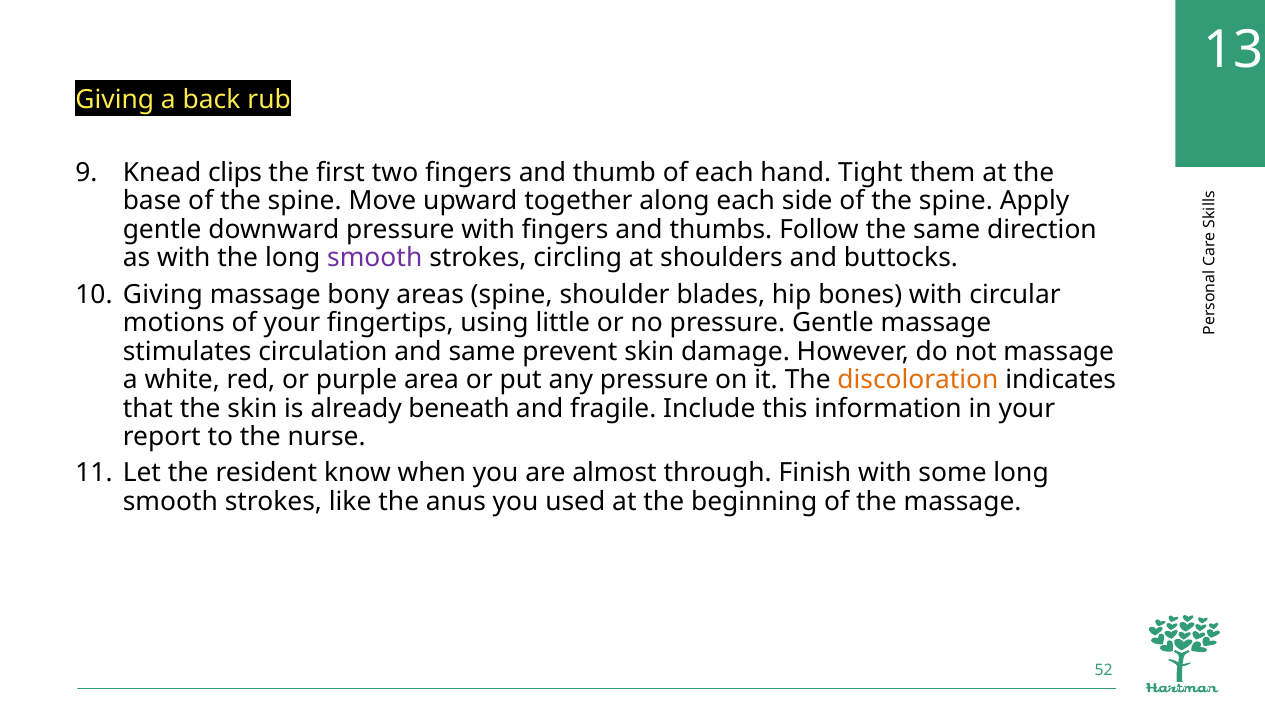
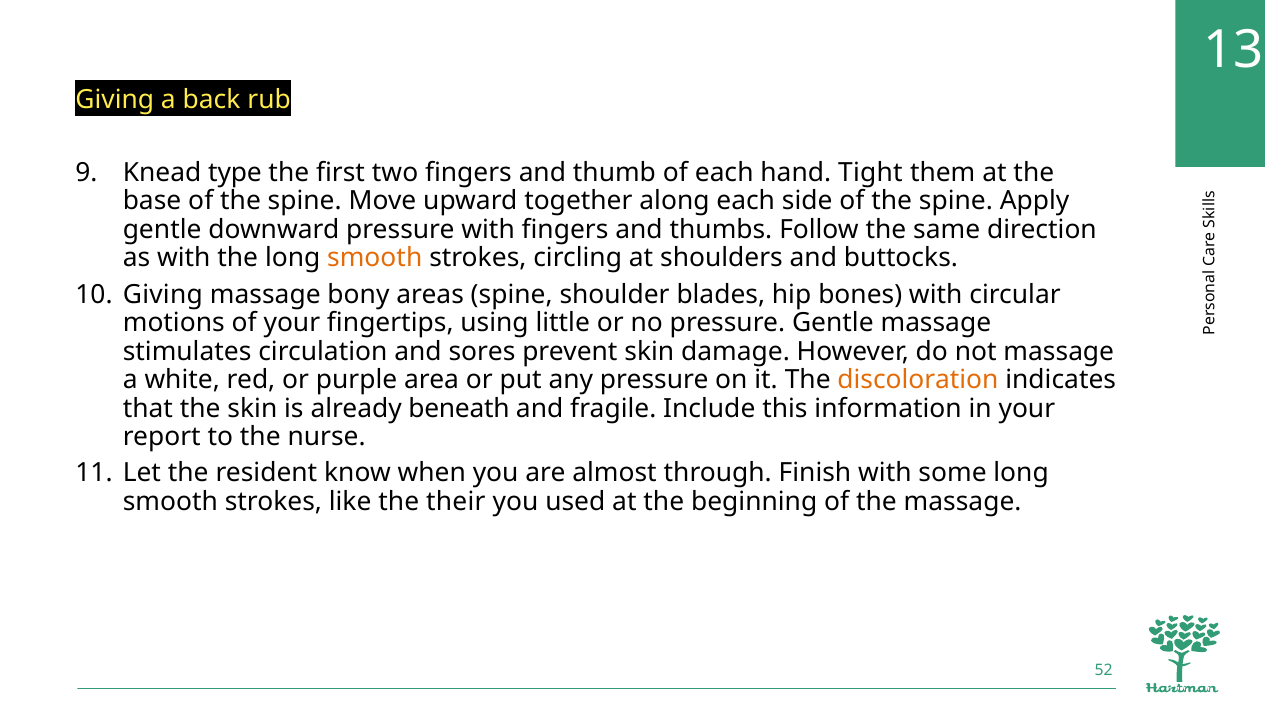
clips: clips -> type
smooth at (375, 258) colour: purple -> orange
and same: same -> sores
anus: anus -> their
